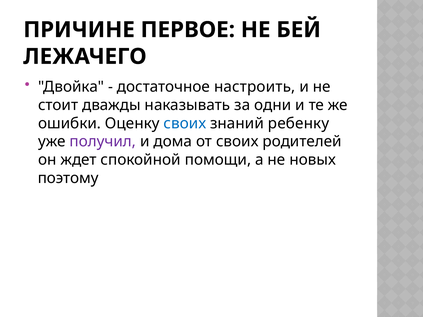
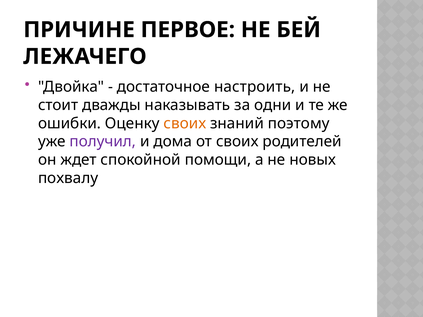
своих at (185, 123) colour: blue -> orange
ребенку: ребенку -> поэтому
поэтому: поэтому -> похвалу
